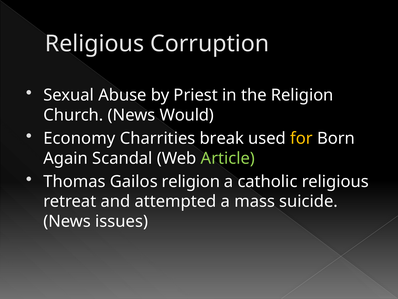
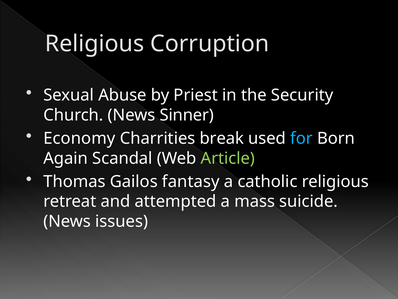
the Religion: Religion -> Security
Would: Would -> Sinner
for colour: yellow -> light blue
Gailos religion: religion -> fantasy
